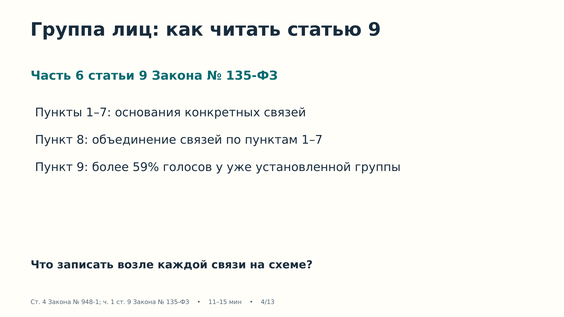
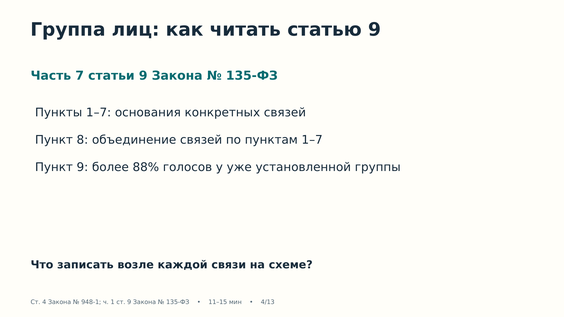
6: 6 -> 7
59%: 59% -> 88%
